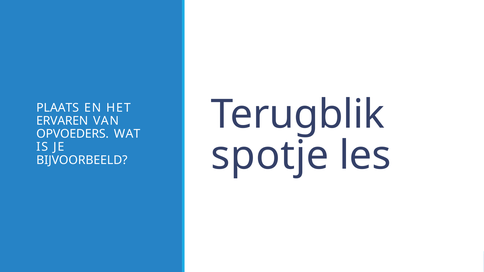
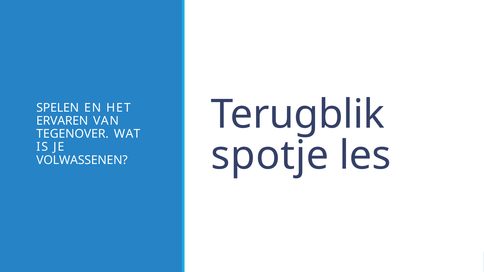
PLAATS: PLAATS -> SPELEN
OPVOEDERS: OPVOEDERS -> TEGENOVER
BIJVOORBEELD: BIJVOORBEELD -> VOLWASSENEN
